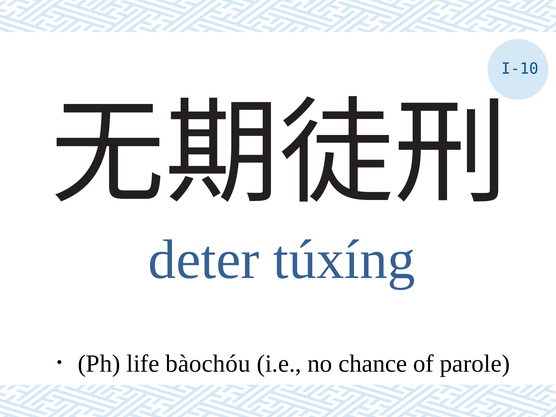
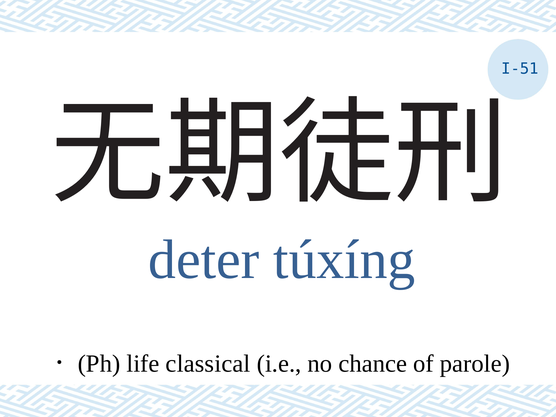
I-10: I-10 -> I-51
bàochóu: bàochóu -> classical
